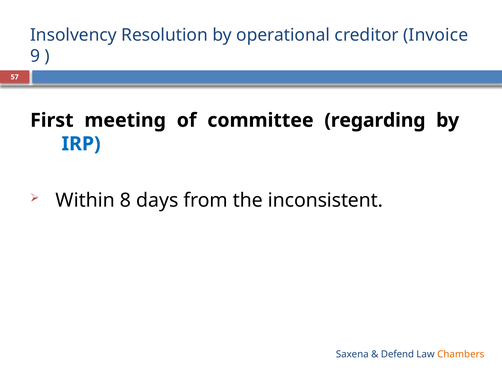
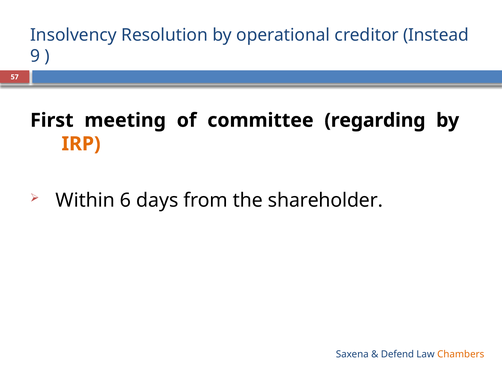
Invoice: Invoice -> Instead
IRP colour: blue -> orange
8: 8 -> 6
inconsistent: inconsistent -> shareholder
